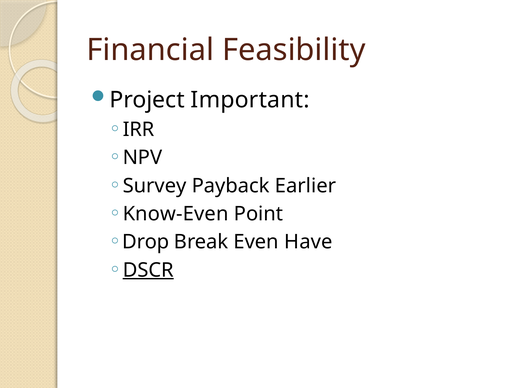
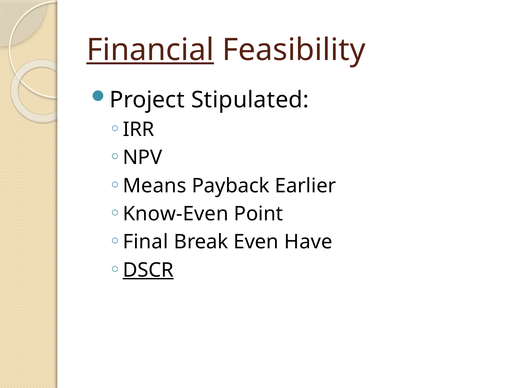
Financial underline: none -> present
Important: Important -> Stipulated
Survey: Survey -> Means
Drop: Drop -> Final
